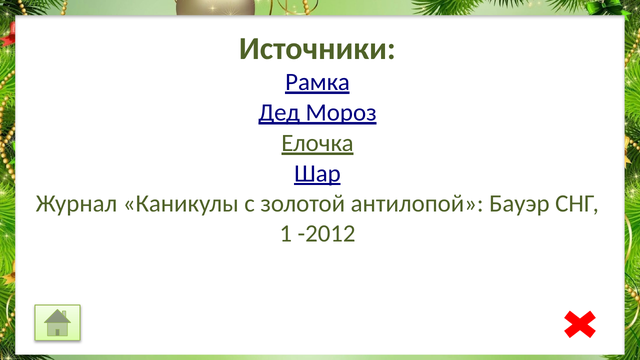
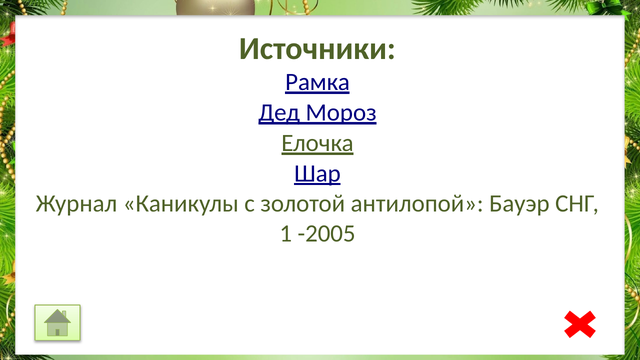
-2012: -2012 -> -2005
